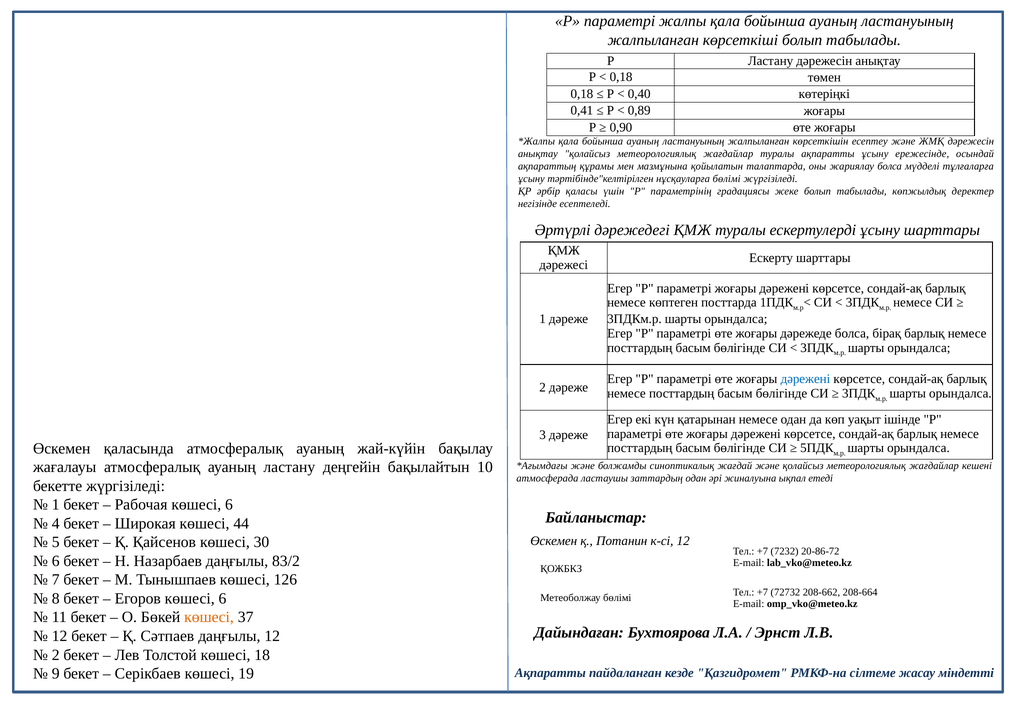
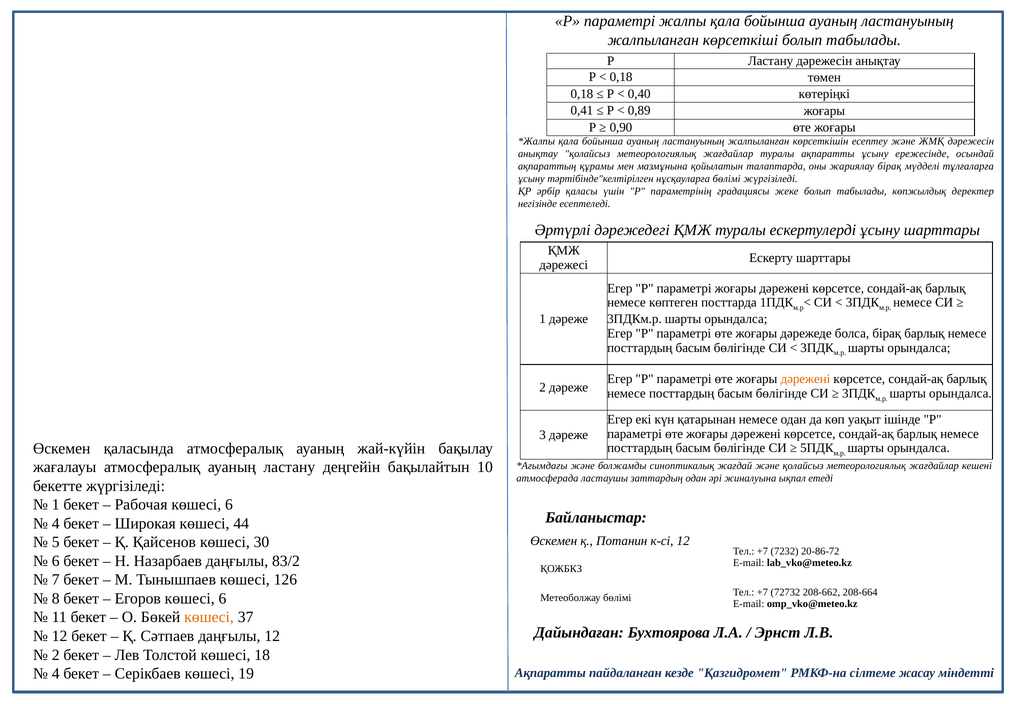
жариялау болса: болса -> бірақ
дәрежені at (805, 379) colour: blue -> orange
9 at (56, 673): 9 -> 4
